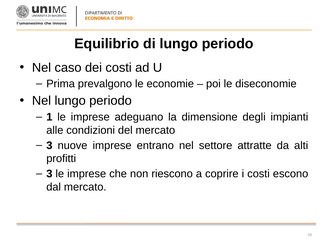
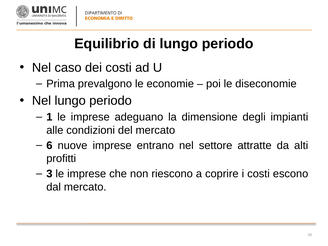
3 at (49, 145): 3 -> 6
